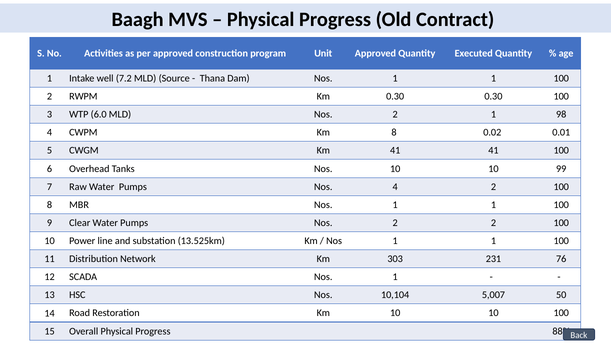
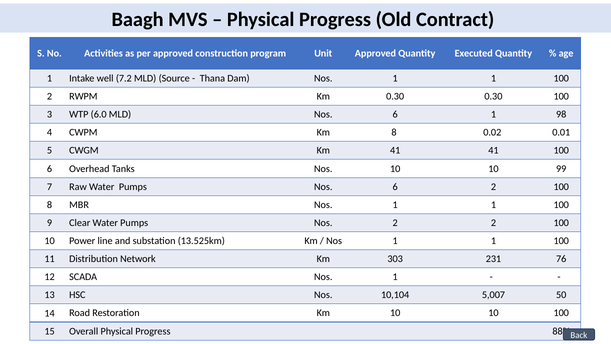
MLD Nos 2: 2 -> 6
Pumps Nos 4: 4 -> 6
